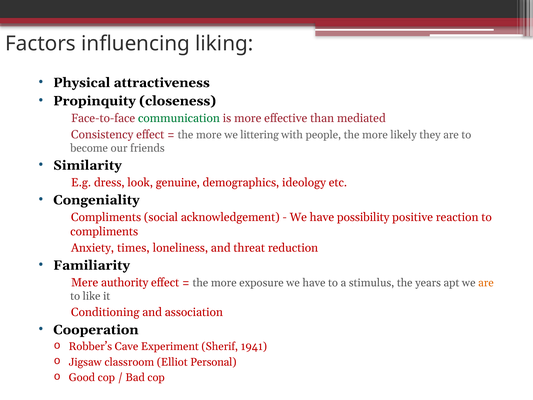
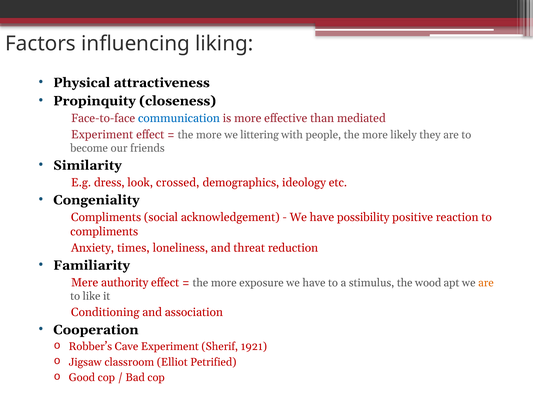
communication colour: green -> blue
Consistency at (102, 134): Consistency -> Experiment
genuine: genuine -> crossed
years: years -> wood
1941: 1941 -> 1921
Personal: Personal -> Petrified
